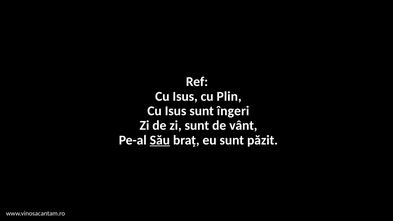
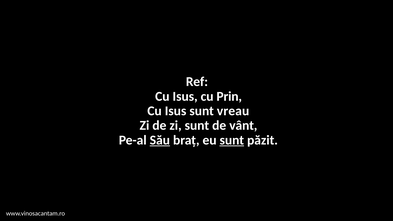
Plin: Plin -> Prin
îngeri: îngeri -> vreau
sunt at (232, 140) underline: none -> present
